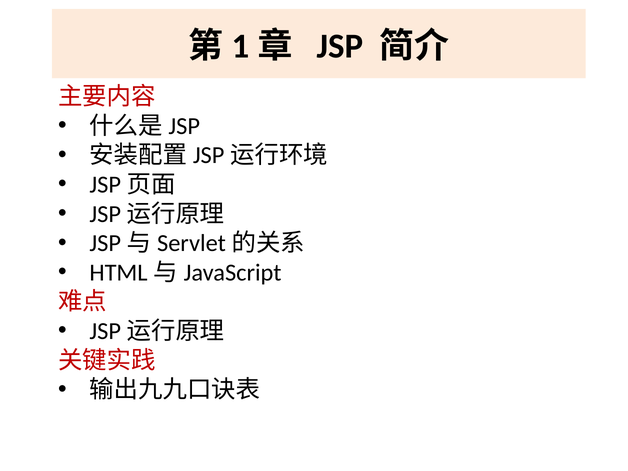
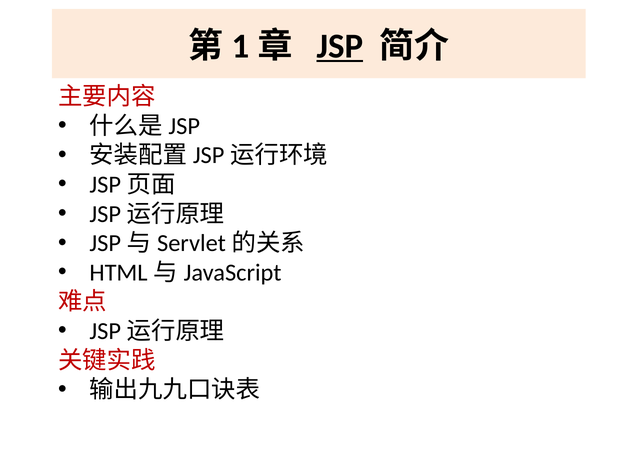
JSP underline: none -> present
